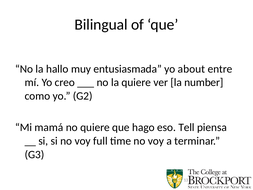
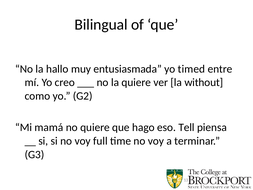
about: about -> timed
number: number -> without
